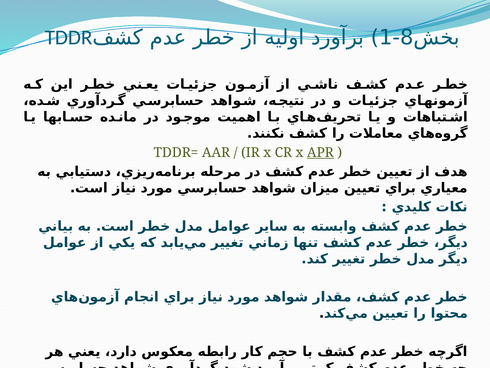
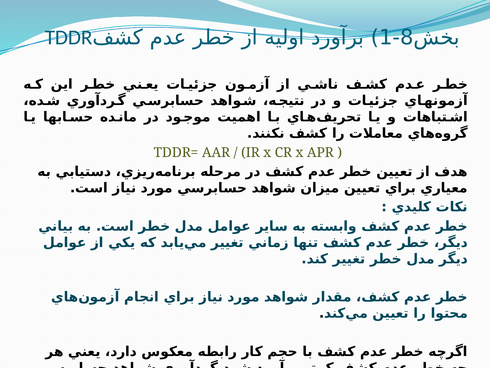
APR underline: present -> none
